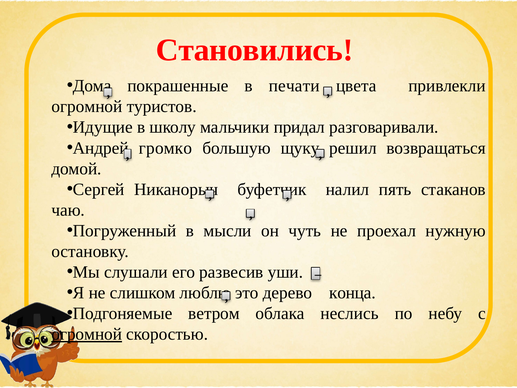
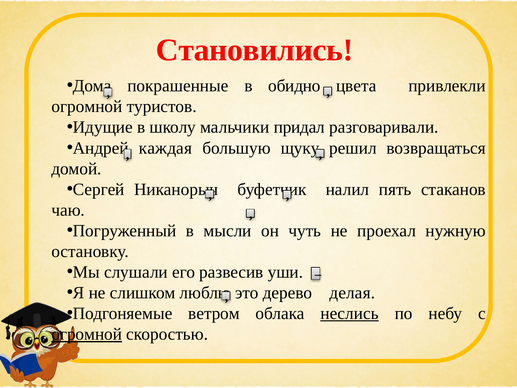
печати: печати -> обидно
громко: громко -> каждая
конца: конца -> делая
неслись underline: none -> present
